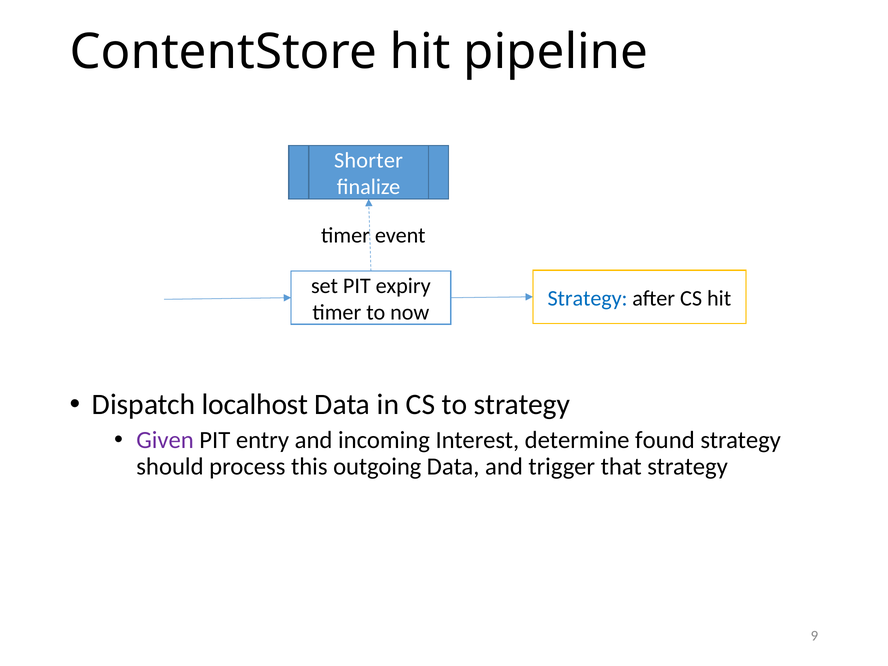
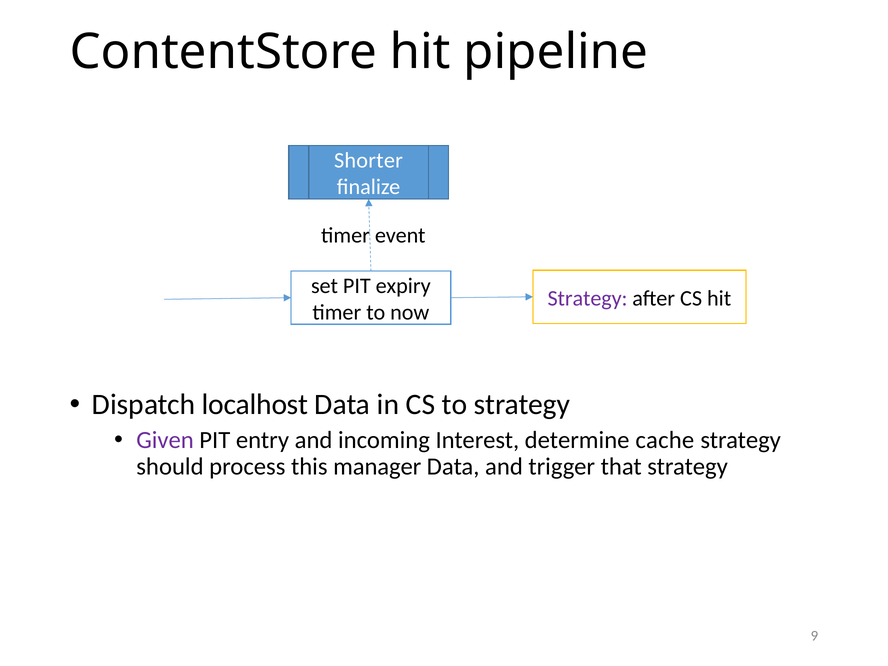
Strategy at (588, 298) colour: blue -> purple
found: found -> cache
outgoing: outgoing -> manager
